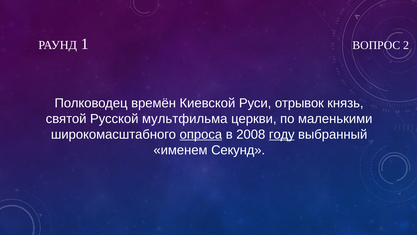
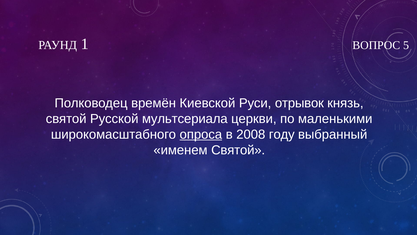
2: 2 -> 5
мультфильма: мультфильма -> мультсериала
году underline: present -> none
именем Секунд: Секунд -> Святой
